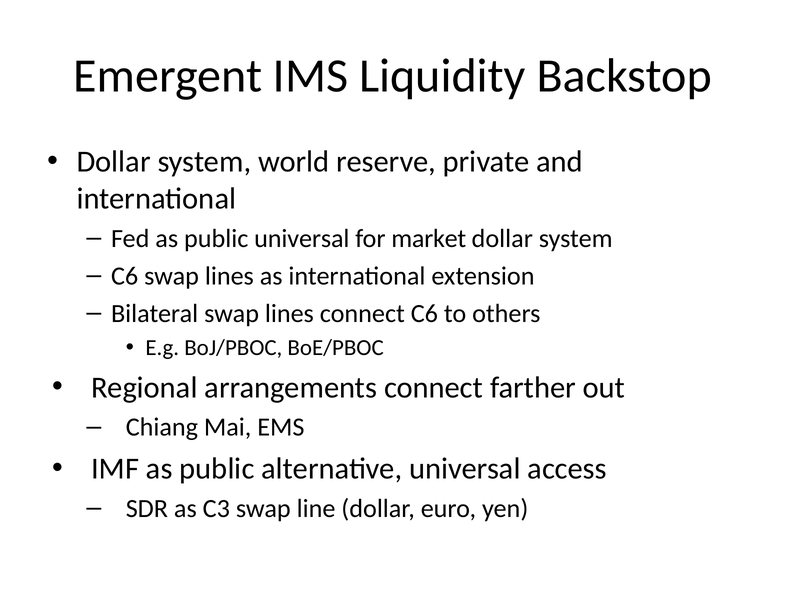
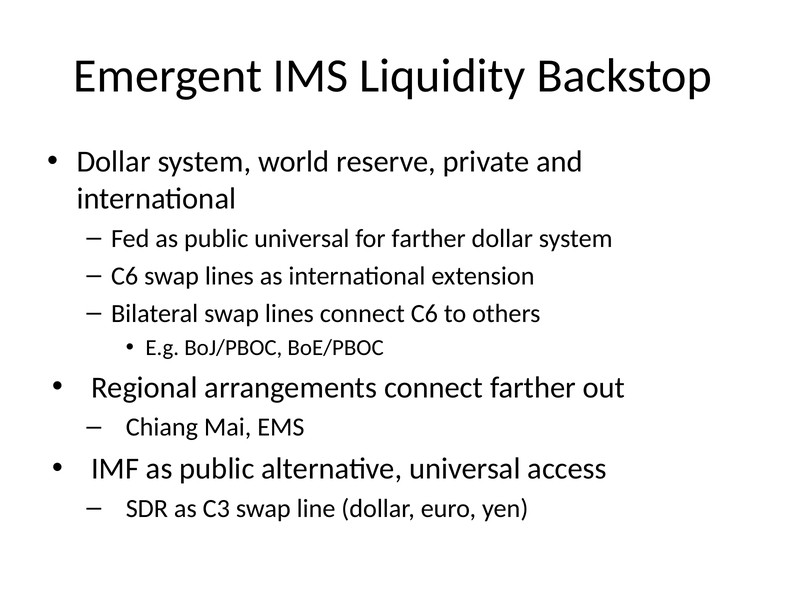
for market: market -> farther
